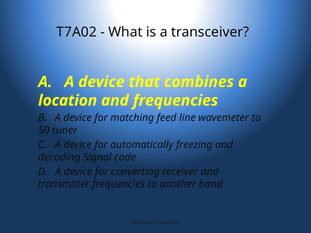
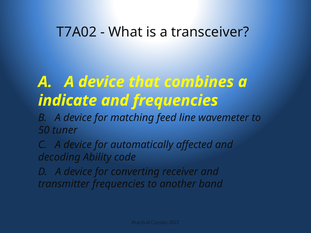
location: location -> indicate
freezing: freezing -> affected
Signal: Signal -> Ability
